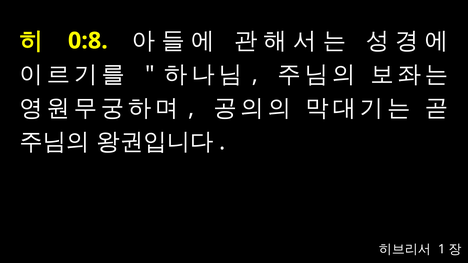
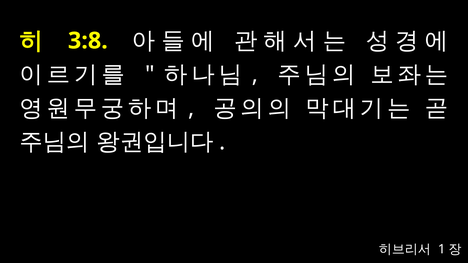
0:8: 0:8 -> 3:8
